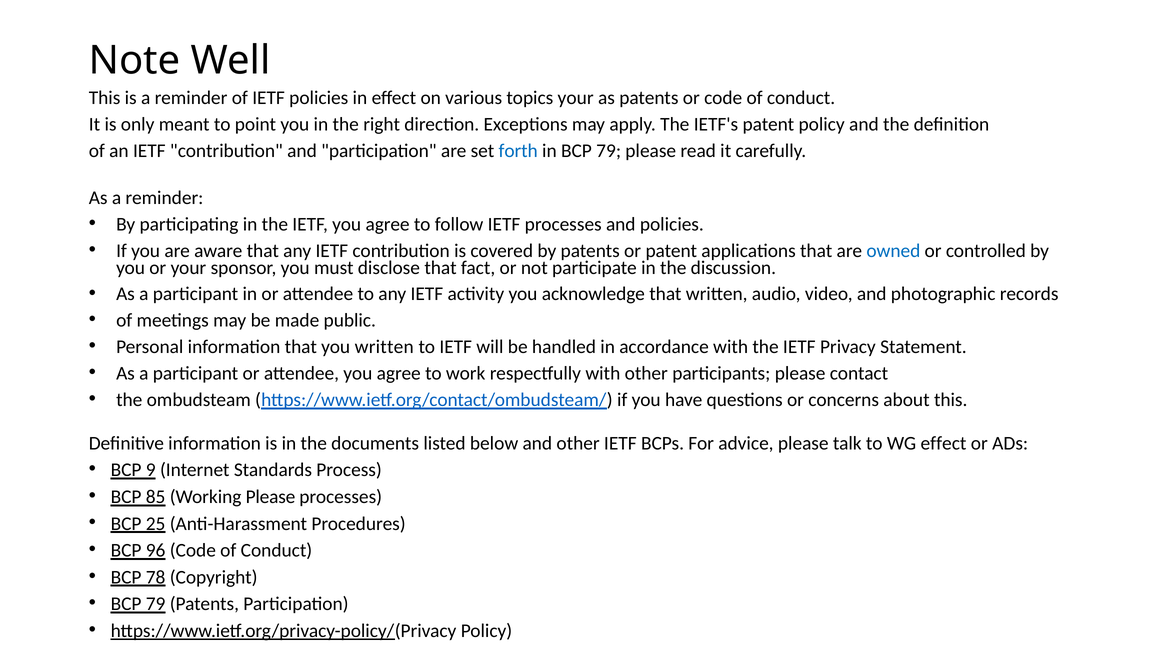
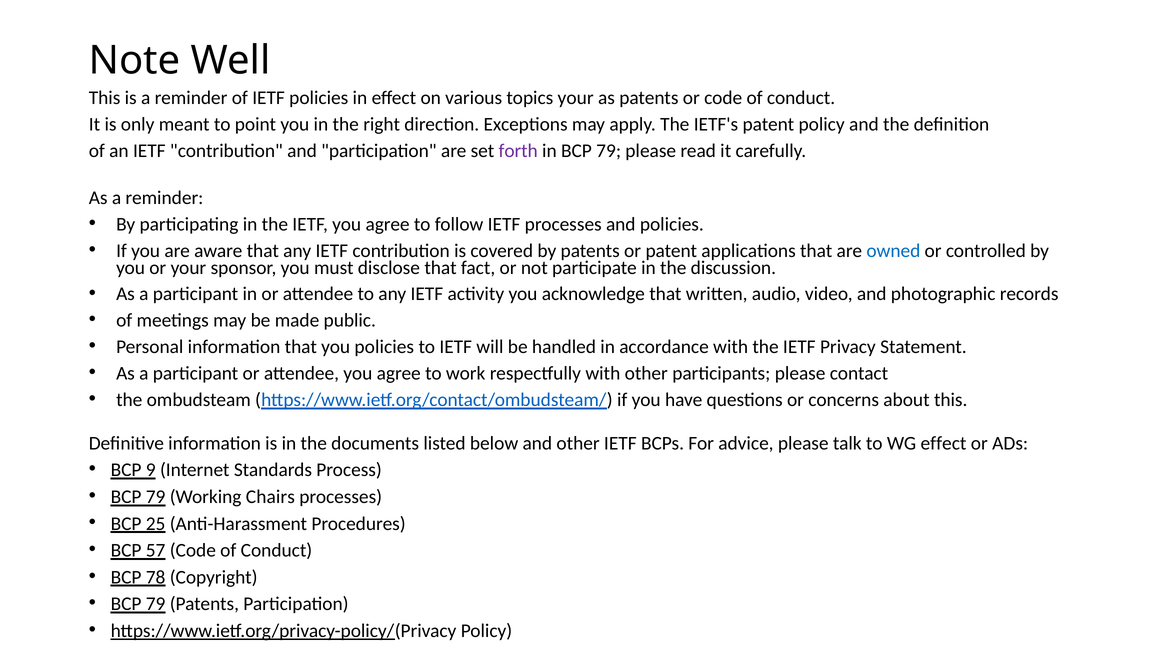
forth colour: blue -> purple
you written: written -> policies
85 at (156, 497): 85 -> 79
Working Please: Please -> Chairs
96: 96 -> 57
